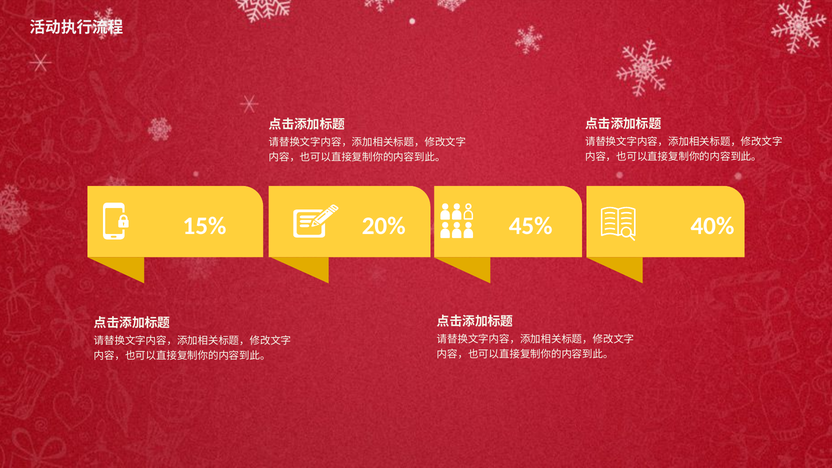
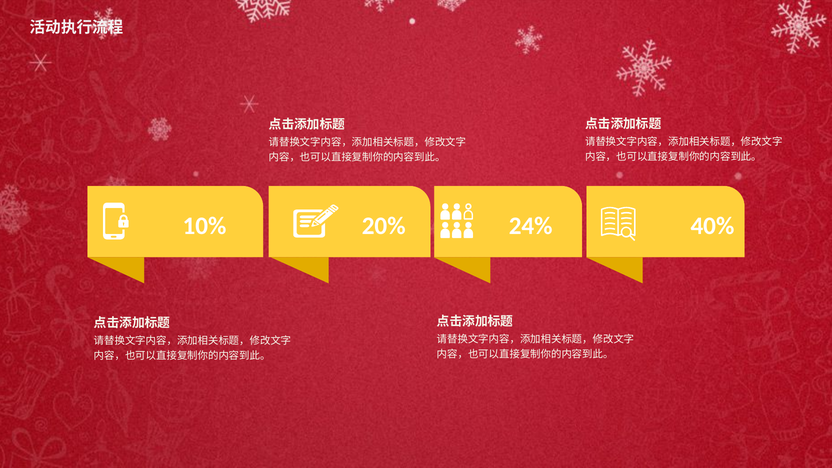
15%: 15% -> 10%
45%: 45% -> 24%
